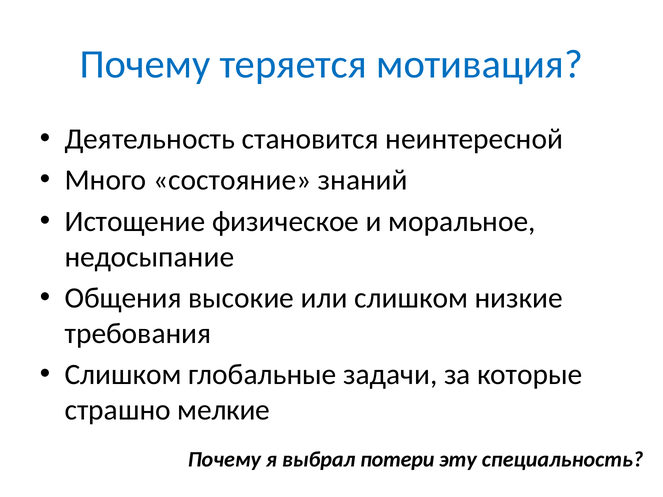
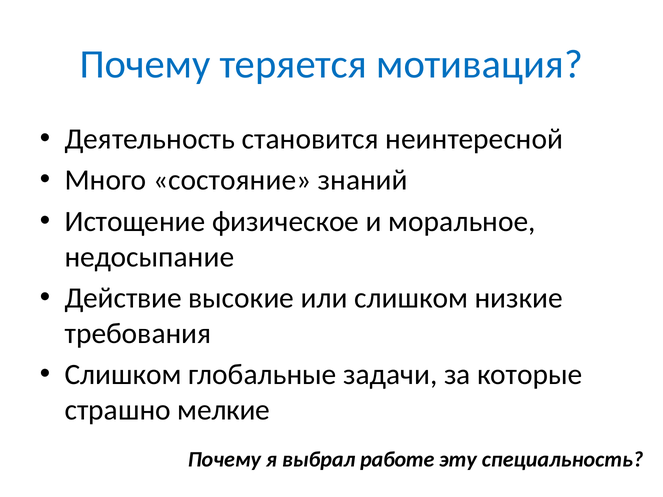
Общения: Общения -> Действие
потери: потери -> работе
